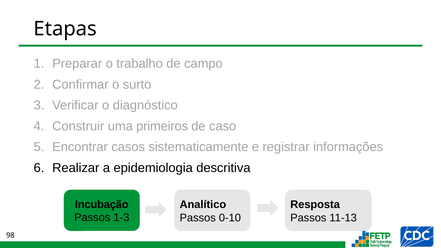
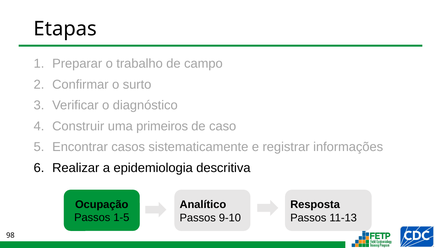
Incubação: Incubação -> Ocupação
1-3: 1-3 -> 1-5
0-10: 0-10 -> 9-10
